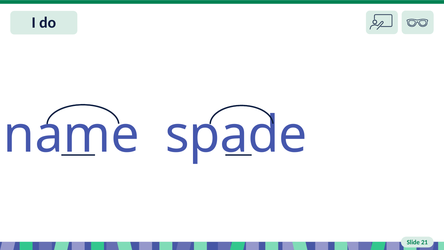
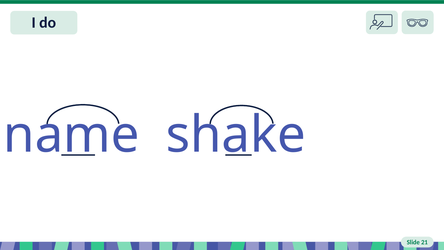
spade: spade -> shake
